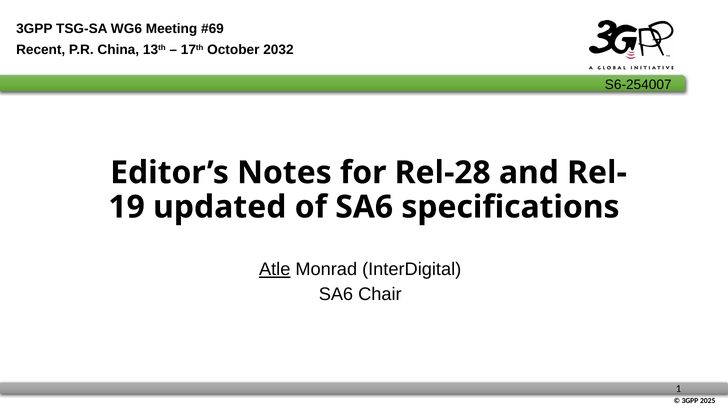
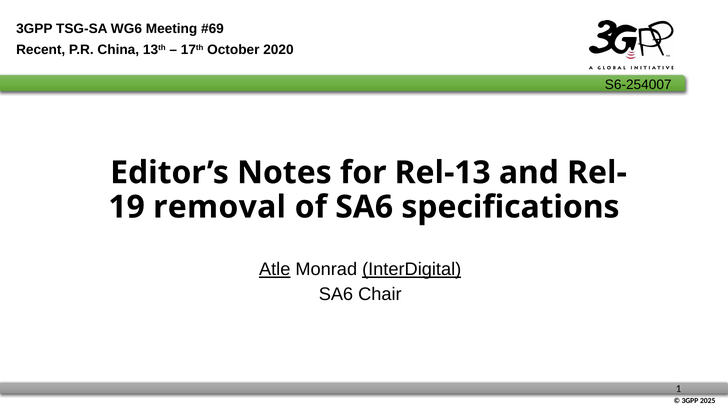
2032: 2032 -> 2020
Rel-28: Rel-28 -> Rel-13
updated: updated -> removal
InterDigital underline: none -> present
